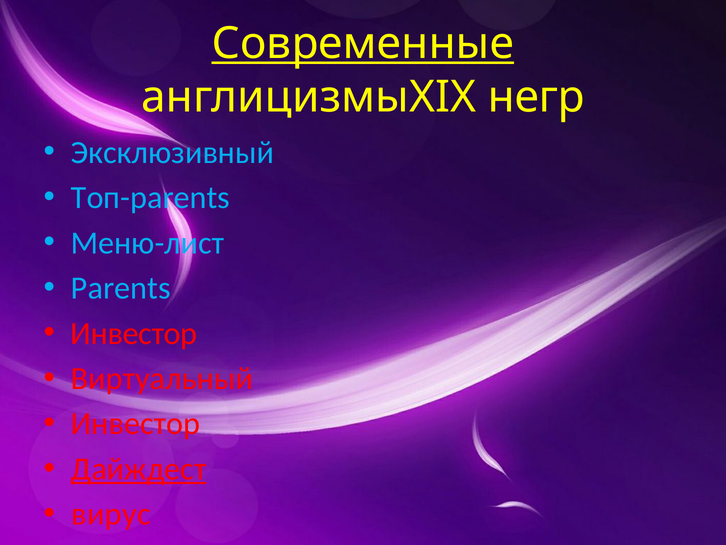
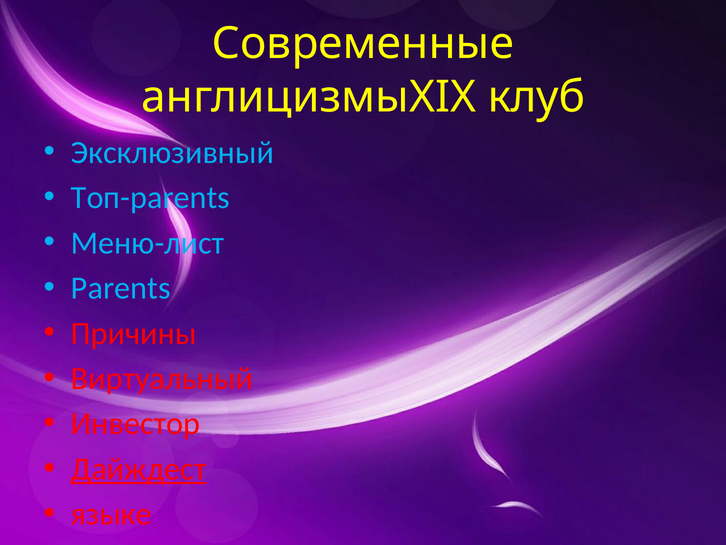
Современные underline: present -> none
негр: негр -> клуб
Инвестор at (134, 333): Инвестор -> Причины
вирус: вирус -> языке
